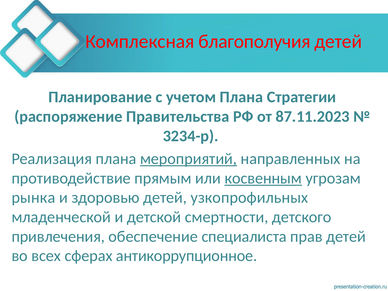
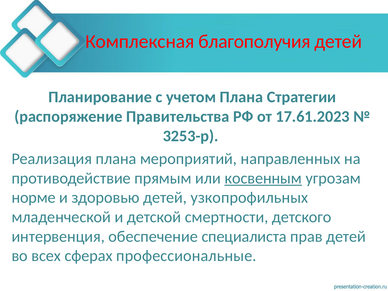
87.11.2023: 87.11.2023 -> 17.61.2023
3234-р: 3234-р -> 3253-р
мероприятий underline: present -> none
рынка: рынка -> норме
привлечения: привлечения -> интервенция
антикоррупционное: антикоррупционное -> профессиональные
